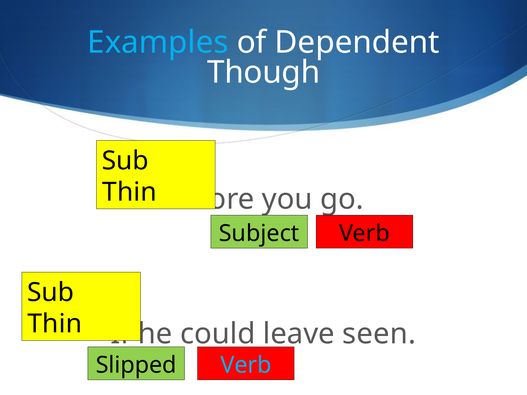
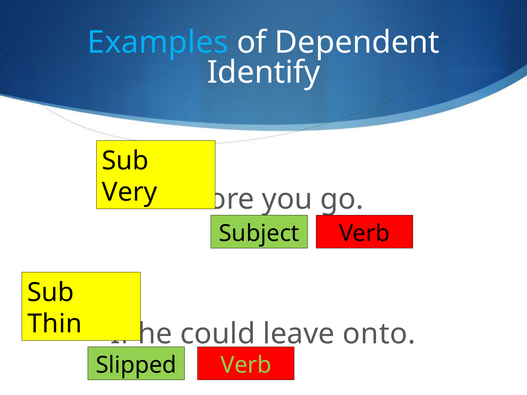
Though: Though -> Identify
Thin at (129, 192): Thin -> Very
seen: seen -> onto
Verb at (246, 365) colour: light blue -> light green
